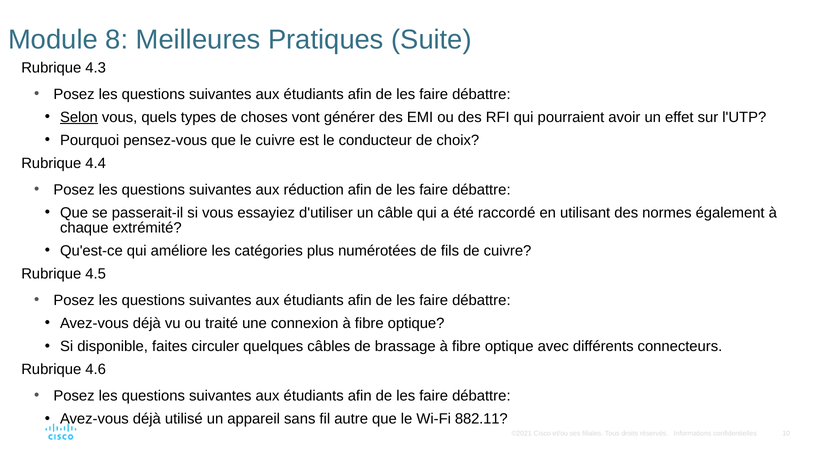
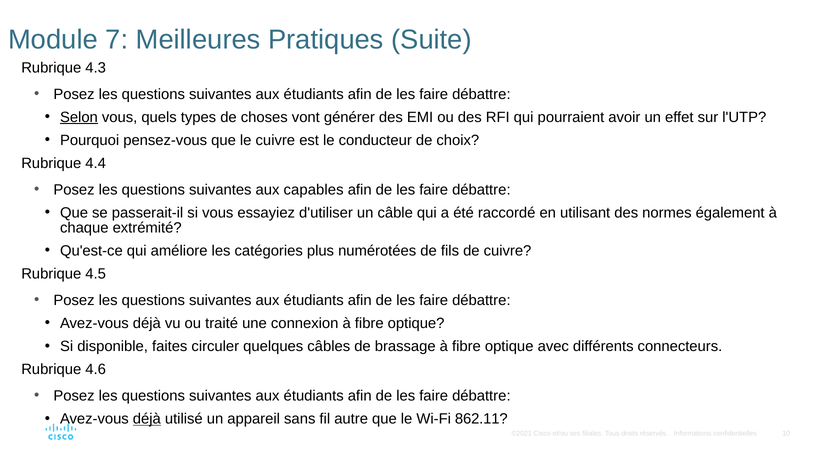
8: 8 -> 7
réduction: réduction -> capables
déjà at (147, 419) underline: none -> present
882.11: 882.11 -> 862.11
